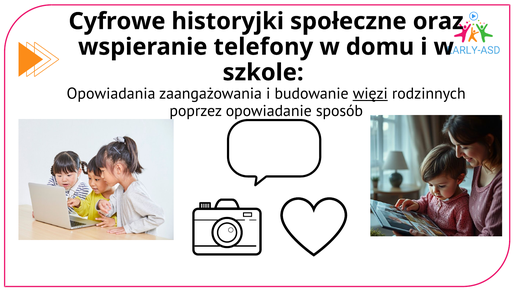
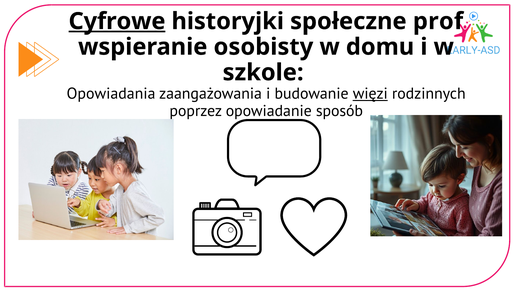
Cyfrowe underline: none -> present
oraz: oraz -> prof
telefony: telefony -> osobisty
